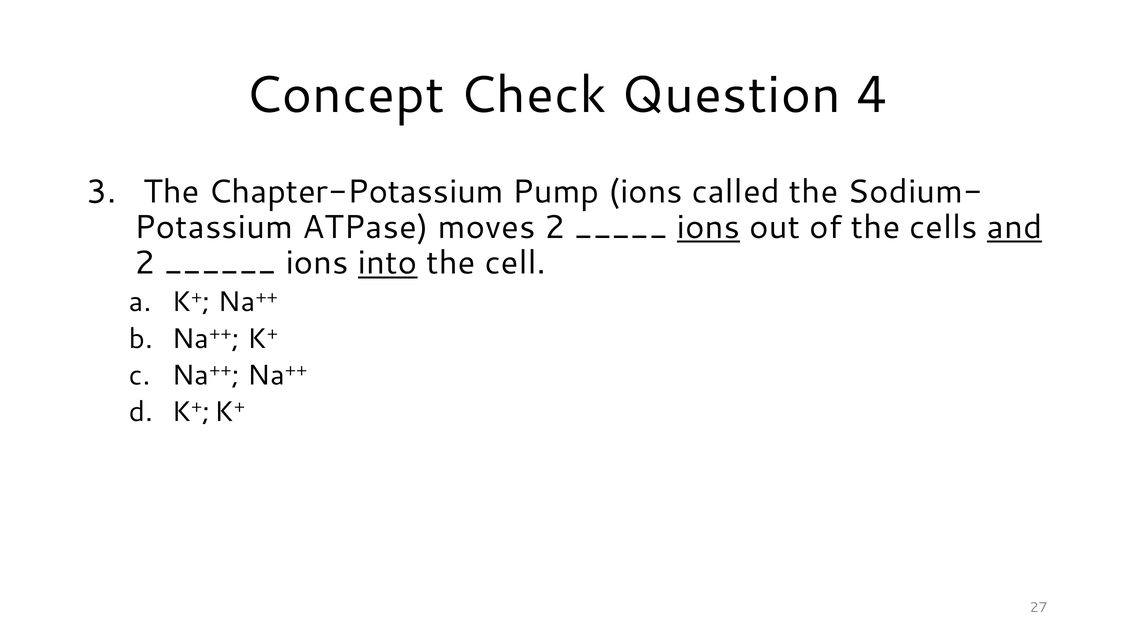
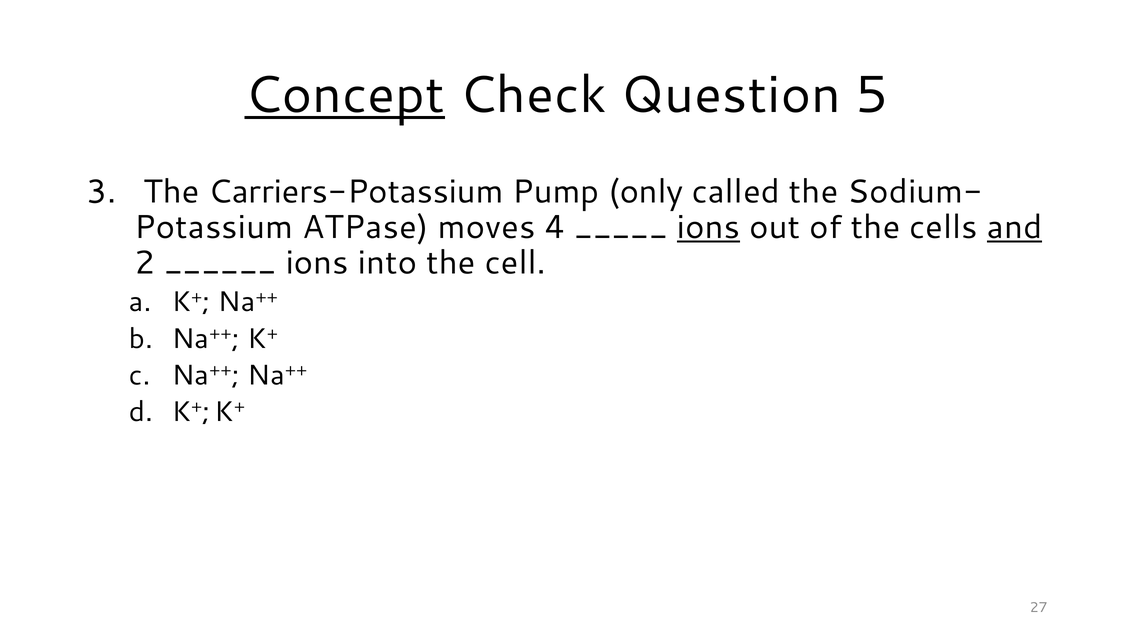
Concept underline: none -> present
4: 4 -> 5
Chapter-Potassium: Chapter-Potassium -> Carriers-Potassium
Pump ions: ions -> only
moves 2: 2 -> 4
into underline: present -> none
